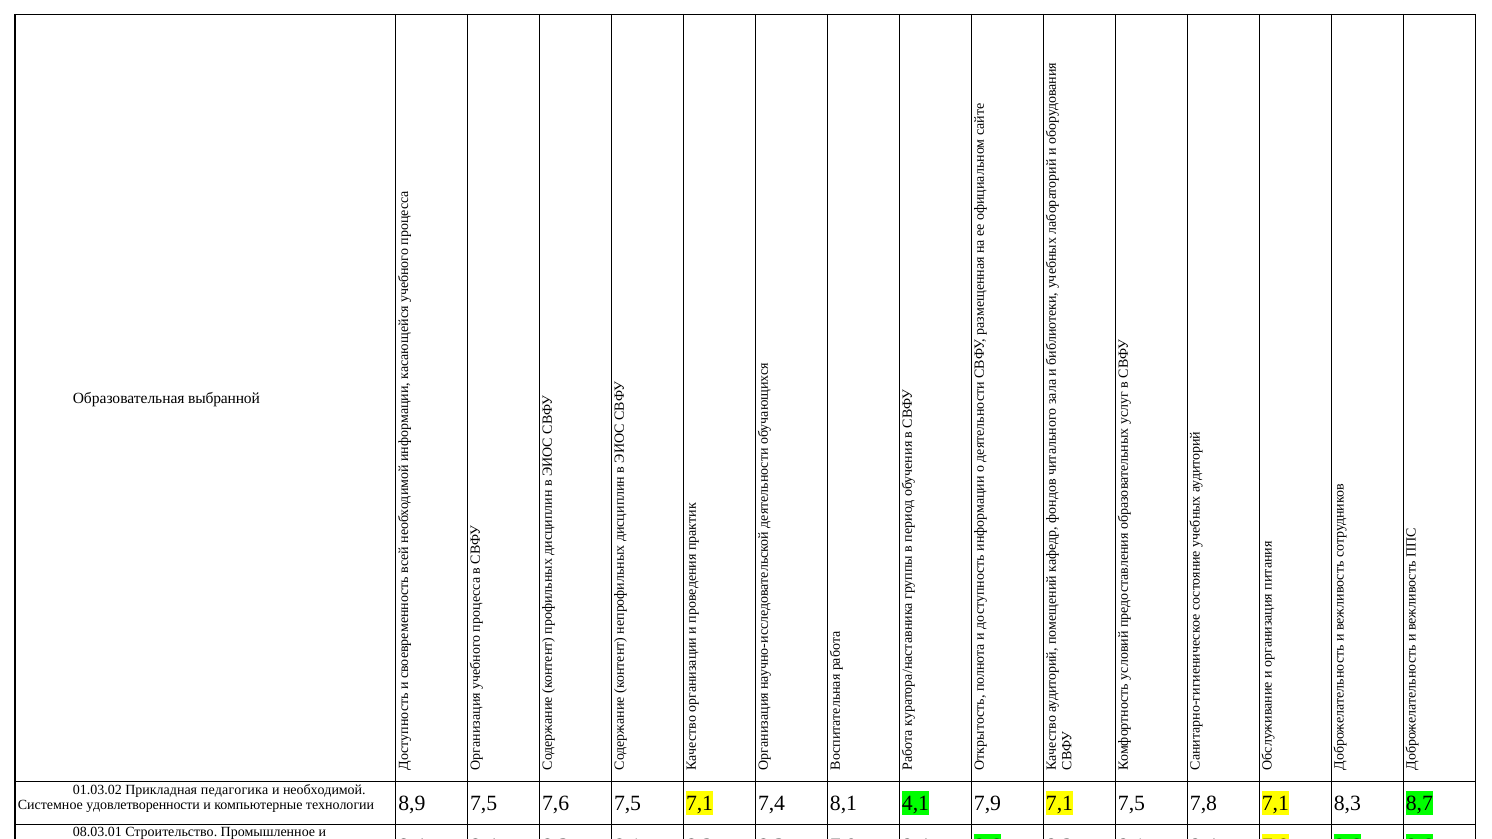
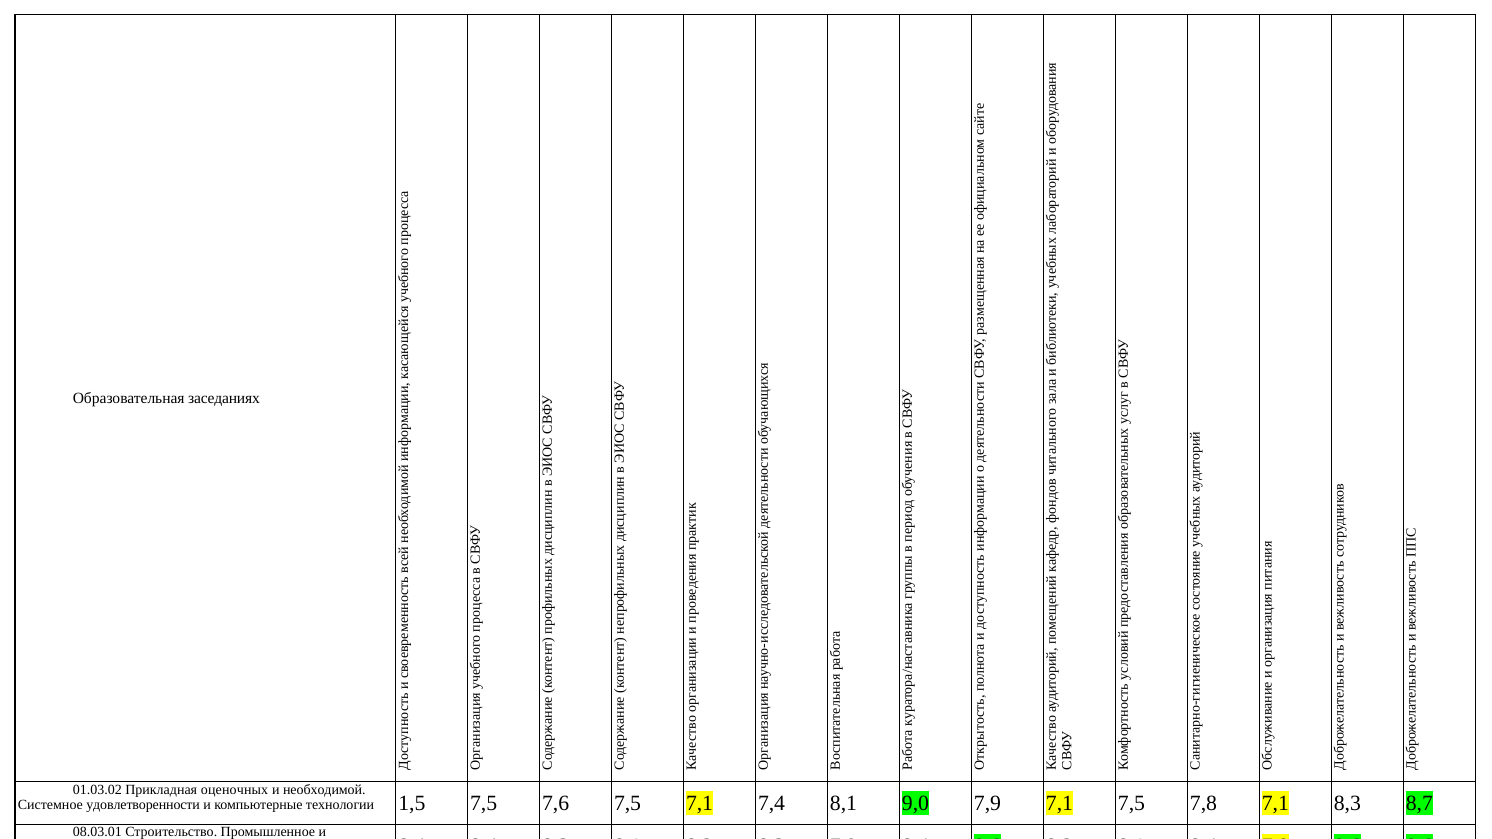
выбранной: выбранной -> заседаниях
Прикладная педагогика: педагогика -> оценочных
технологии 8,9: 8,9 -> 1,5
8,1 4,1: 4,1 -> 9,0
